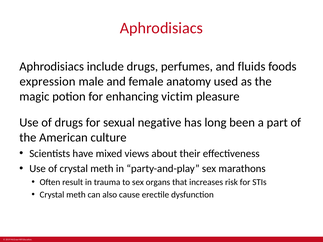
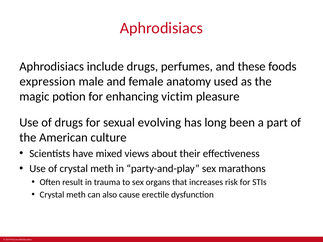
fluids: fluids -> these
negative: negative -> evolving
